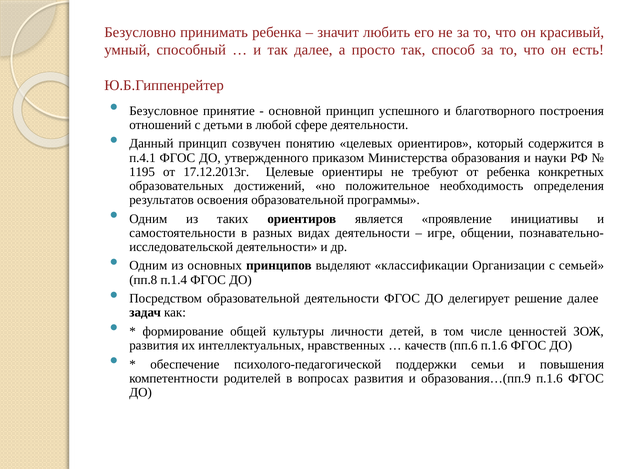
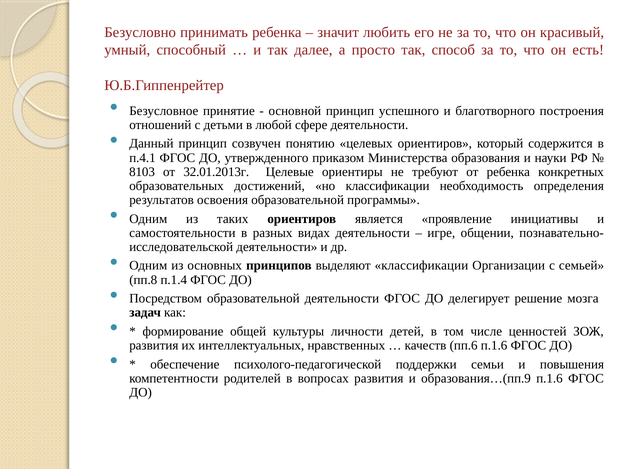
1195: 1195 -> 8103
17.12.2013г: 17.12.2013г -> 32.01.2013г
но положительное: положительное -> классификации
решение далее: далее -> мозга
